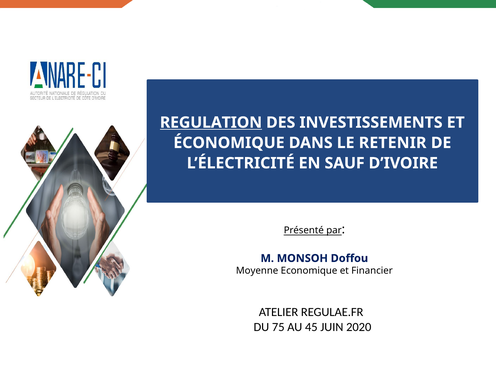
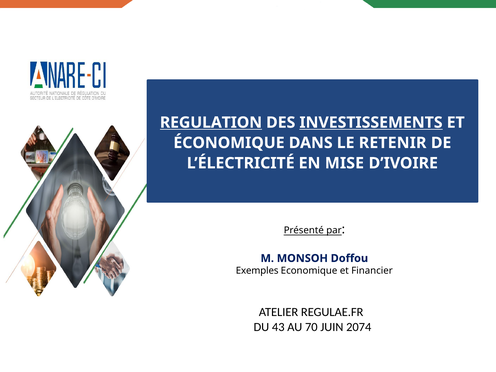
INVESTISSEMENTS underline: none -> present
SAUF: SAUF -> MISE
Moyenne: Moyenne -> Exemples
75: 75 -> 43
45: 45 -> 70
2020: 2020 -> 2074
